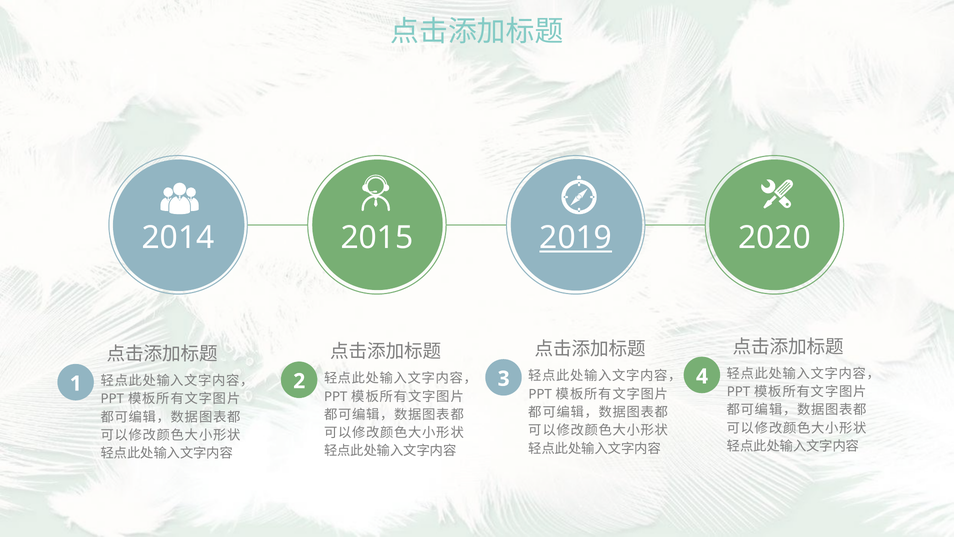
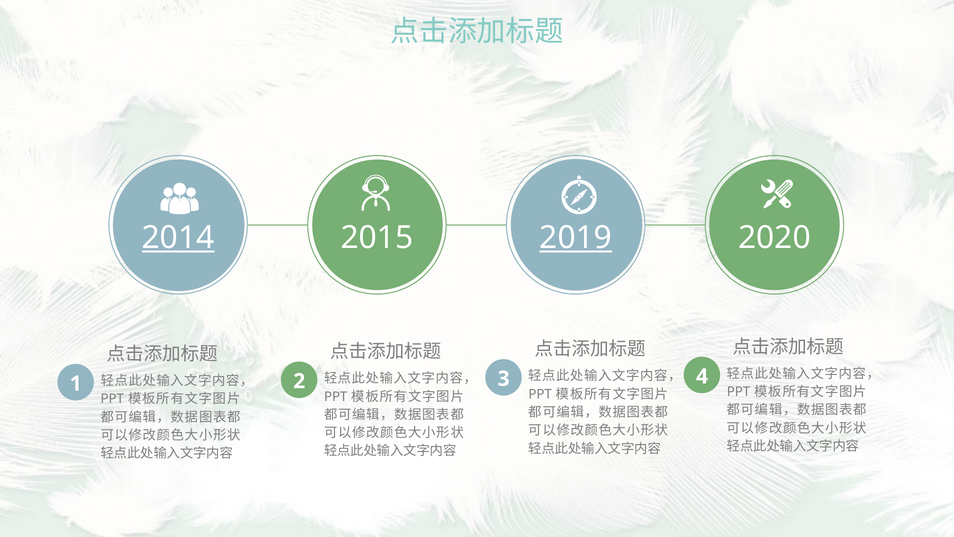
2014 underline: none -> present
